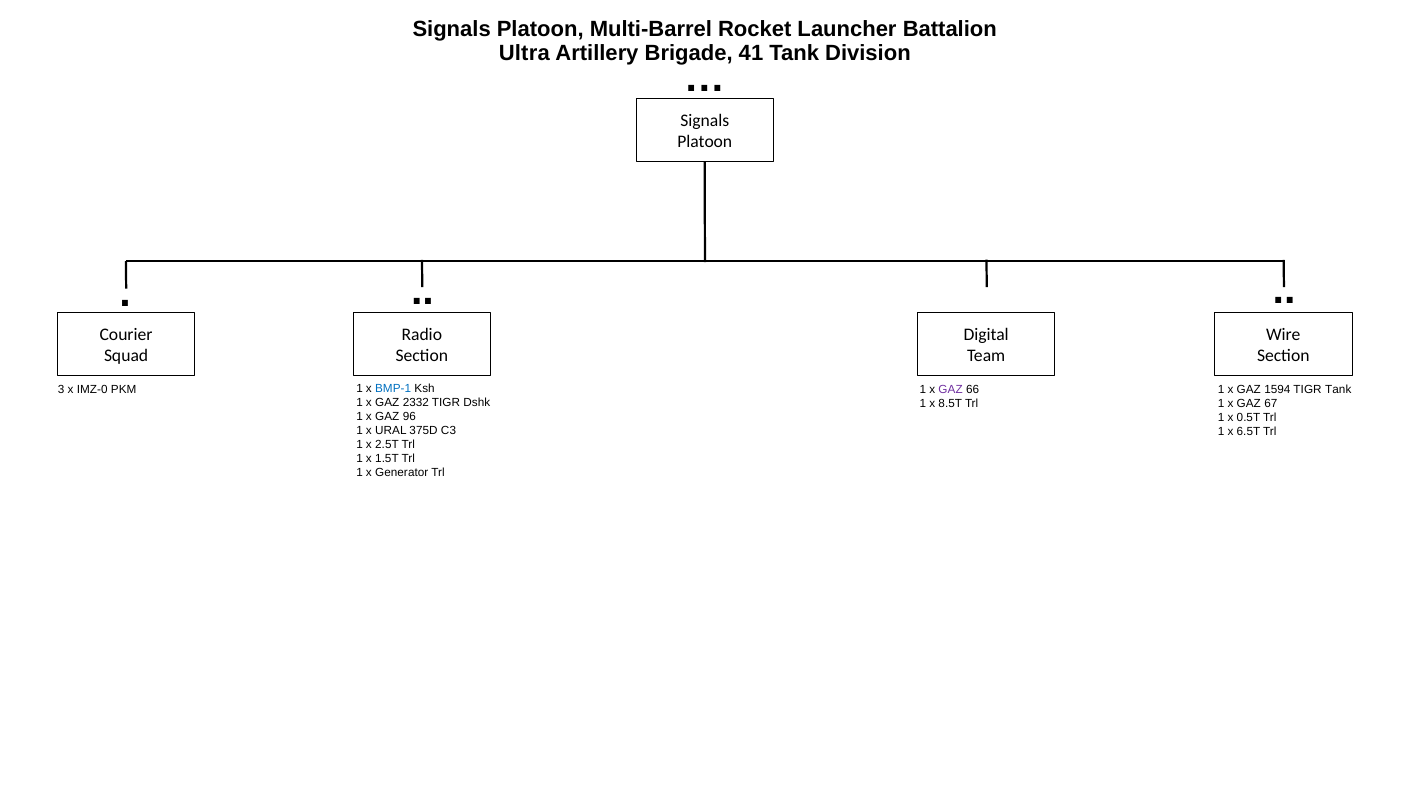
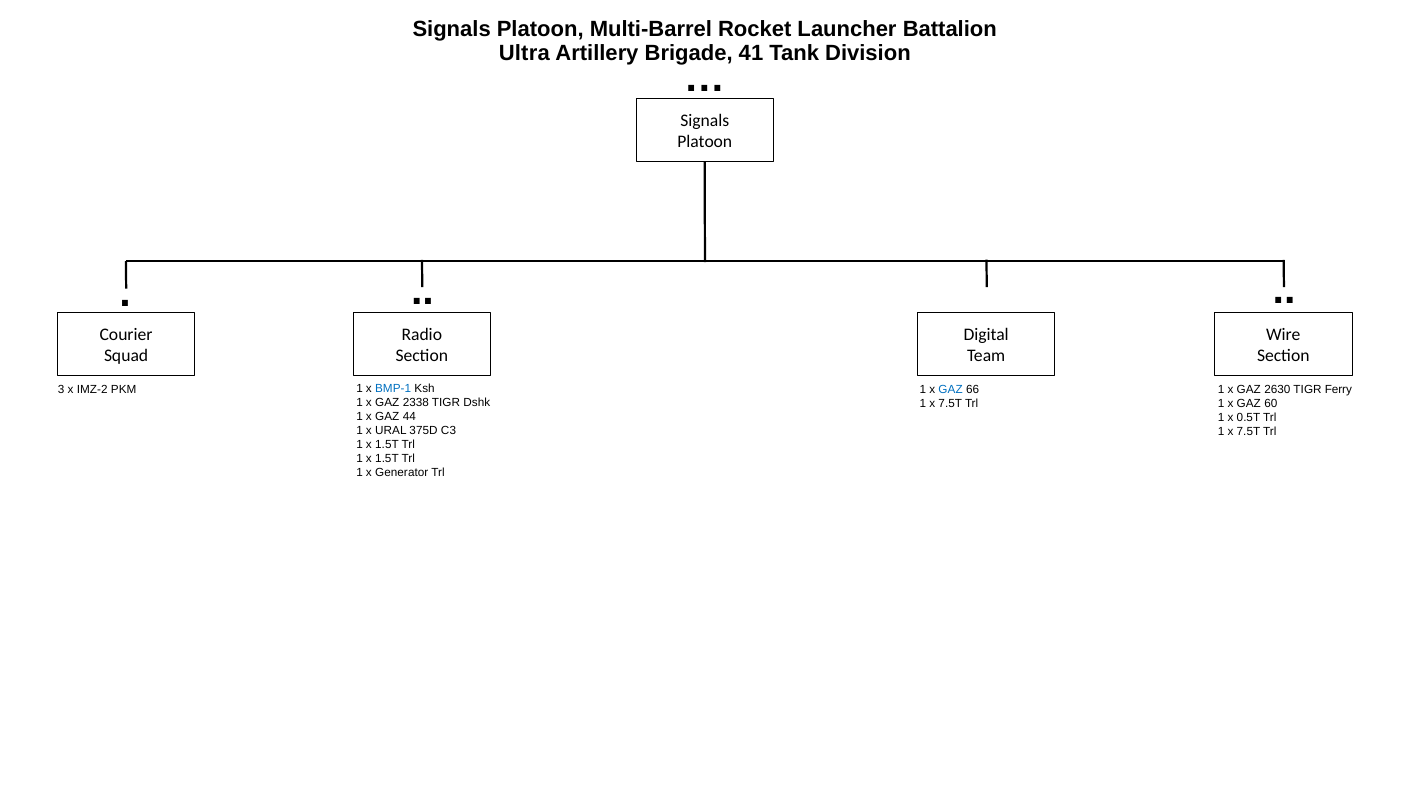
IMZ-0: IMZ-0 -> IMZ-2
GAZ at (951, 390) colour: purple -> blue
1594: 1594 -> 2630
TIGR Tank: Tank -> Ferry
2332: 2332 -> 2338
8.5T at (950, 404): 8.5T -> 7.5T
67: 67 -> 60
96: 96 -> 44
6.5T at (1248, 432): 6.5T -> 7.5T
2.5T at (387, 445): 2.5T -> 1.5T
